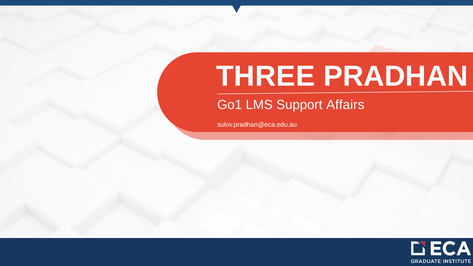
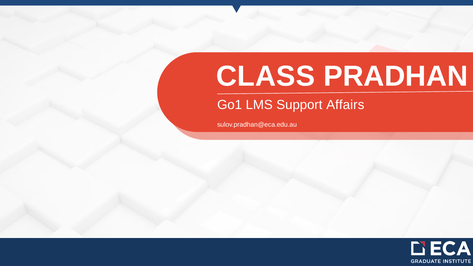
THREE: THREE -> CLASS
